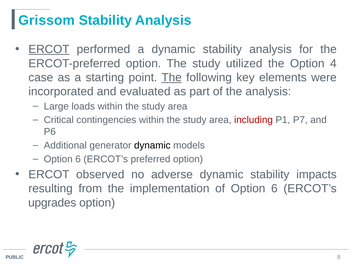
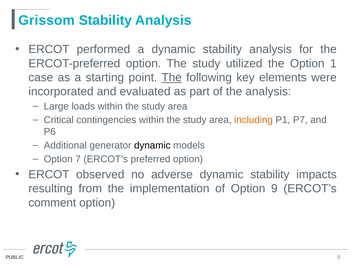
ERCOT at (49, 49) underline: present -> none
4: 4 -> 1
including colour: red -> orange
6 at (78, 159): 6 -> 7
of Option 6: 6 -> 9
upgrades: upgrades -> comment
